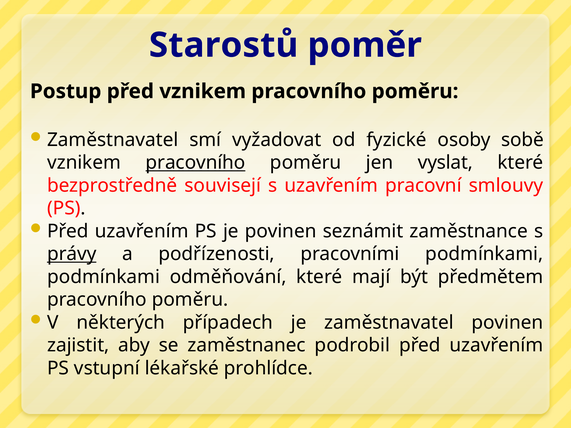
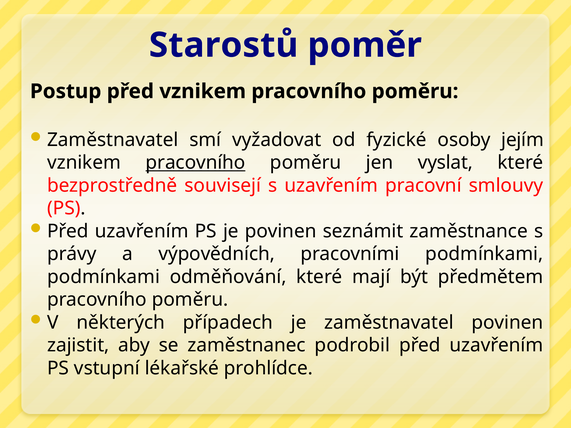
sobě: sobě -> jejím
právy underline: present -> none
podřízenosti: podřízenosti -> výpovědních
